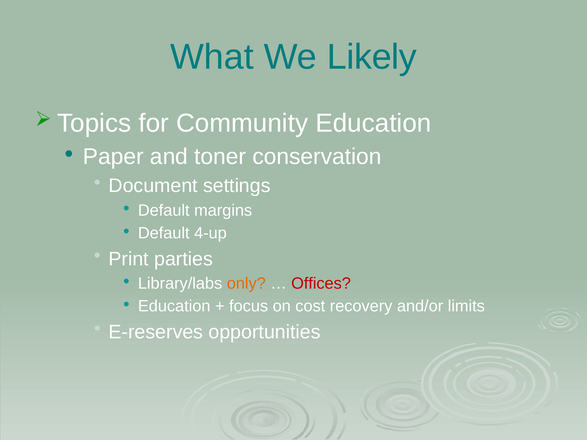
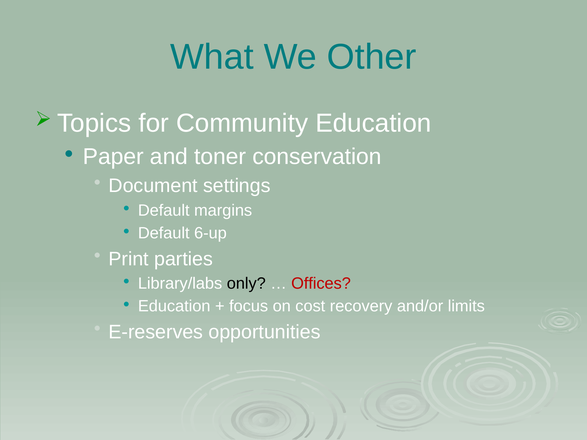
Likely: Likely -> Other
4-up: 4-up -> 6-up
only colour: orange -> black
